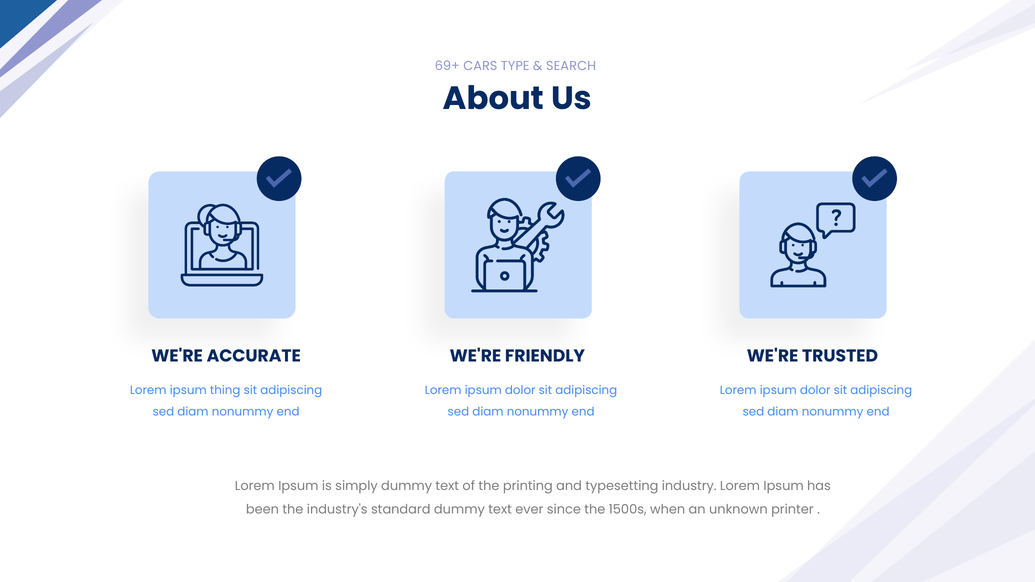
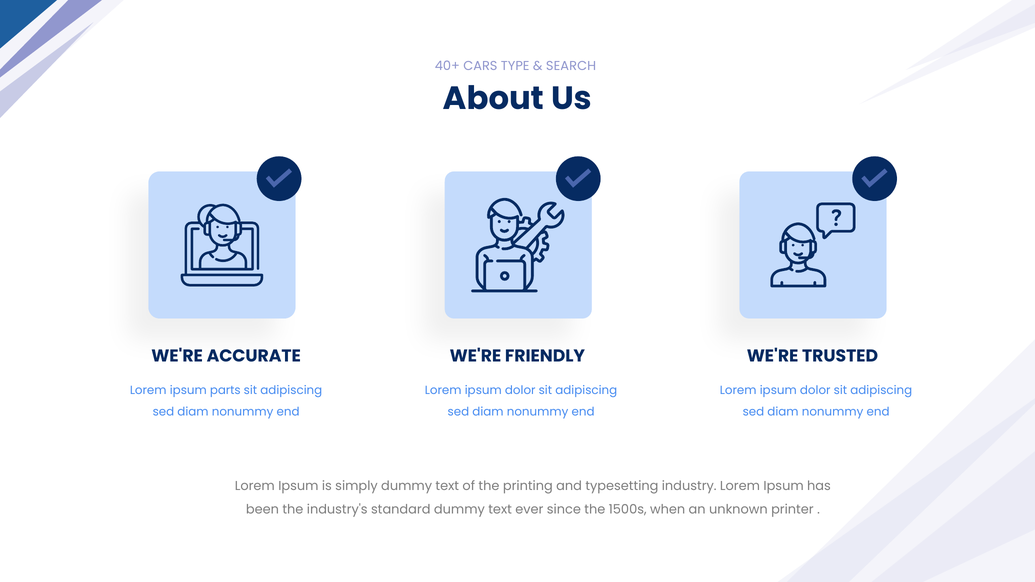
69+: 69+ -> 40+
thing: thing -> parts
